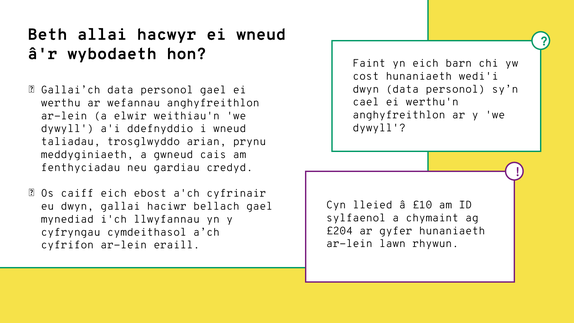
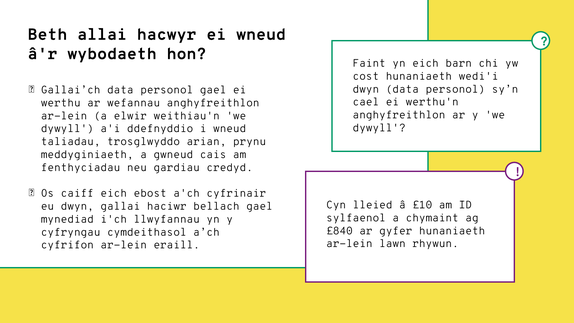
£204: £204 -> £840
